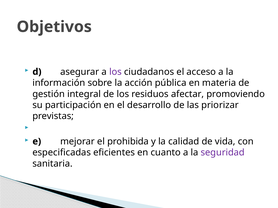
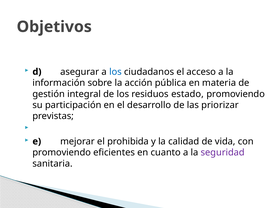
los at (115, 72) colour: purple -> blue
afectar: afectar -> estado
especificadas at (62, 153): especificadas -> promoviendo
